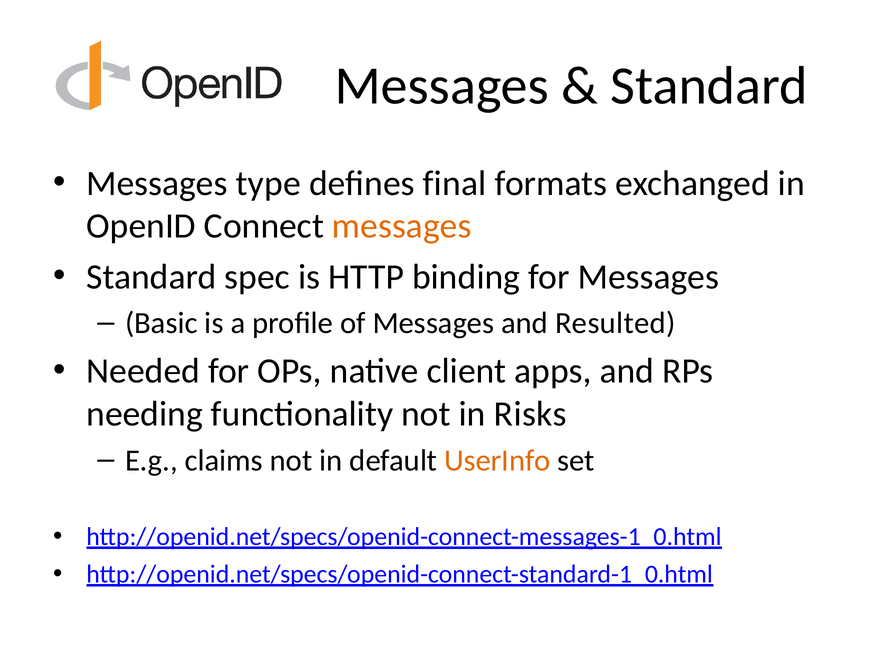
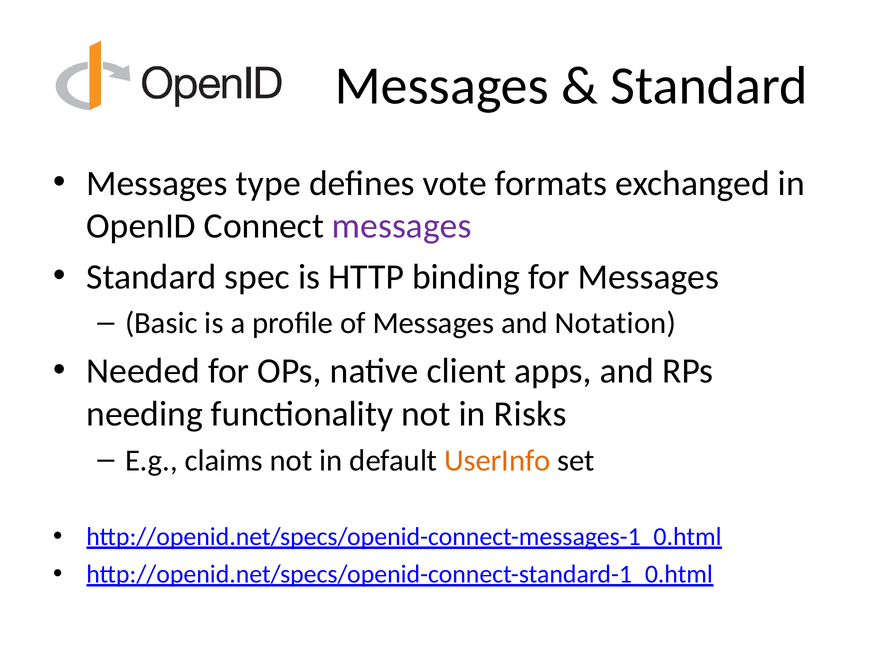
final: final -> vote
messages at (402, 226) colour: orange -> purple
Resulted: Resulted -> Notation
